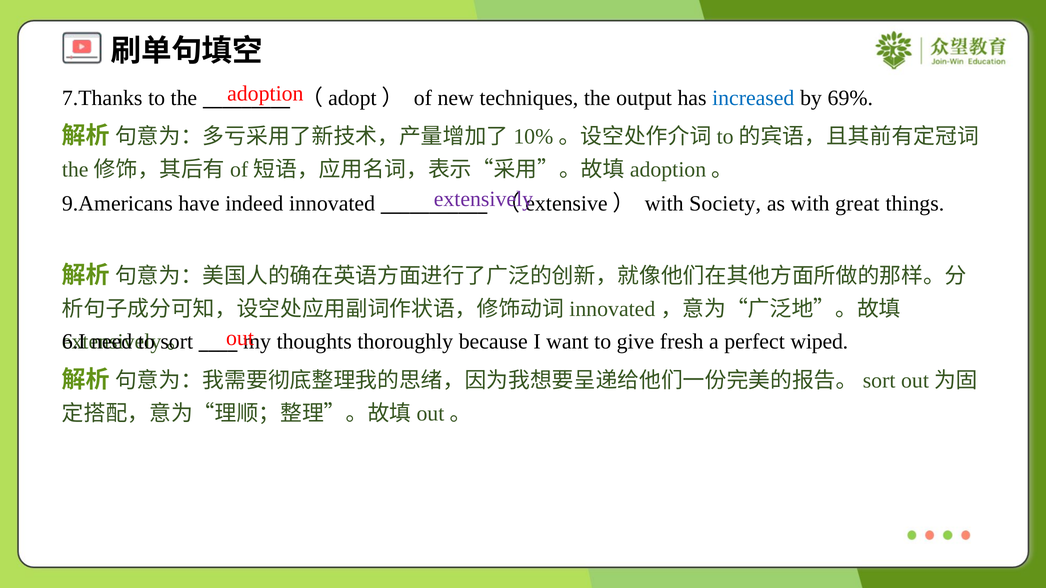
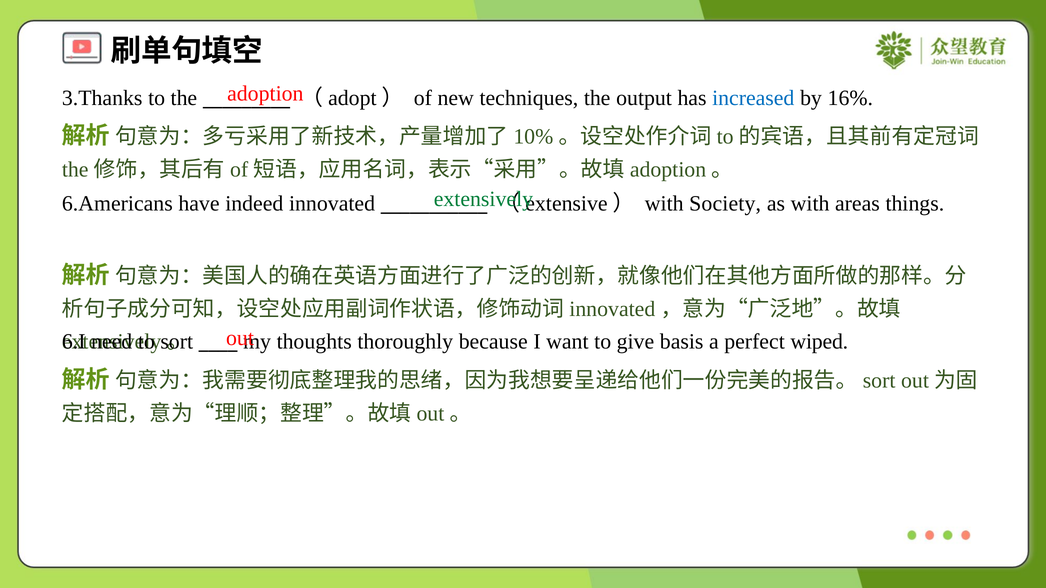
7.Thanks: 7.Thanks -> 3.Thanks
69%: 69% -> 16%
extensively colour: purple -> green
9.Americans: 9.Americans -> 6.Americans
great: great -> areas
fresh: fresh -> basis
